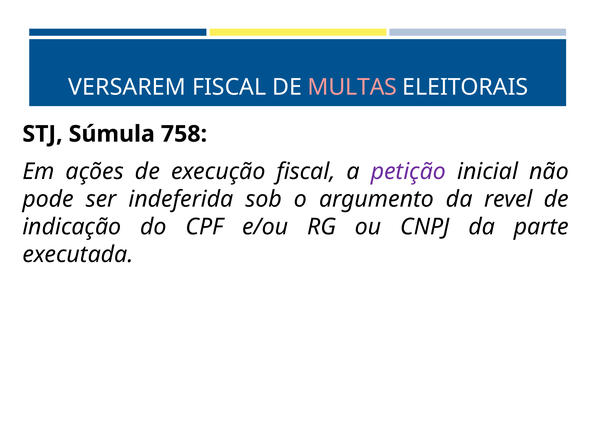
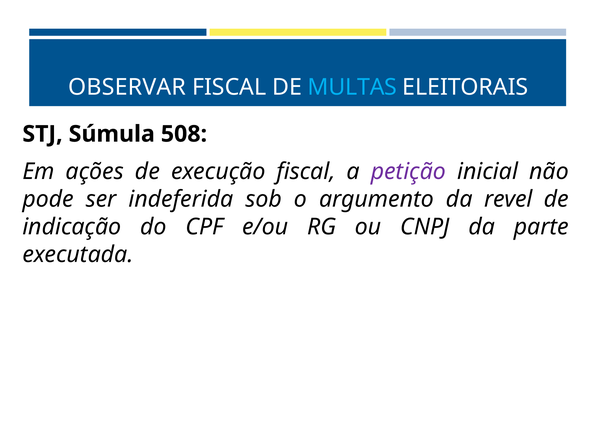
VERSAREM: VERSAREM -> OBSERVAR
MULTAS colour: pink -> light blue
758: 758 -> 508
